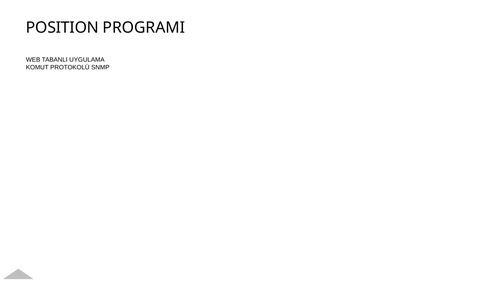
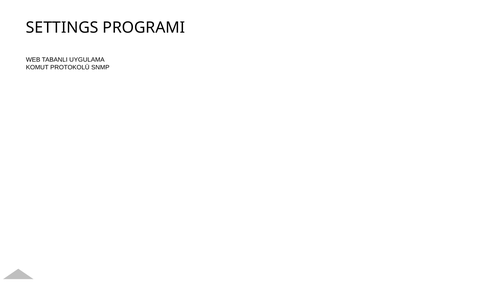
POSITION: POSITION -> SETTINGS
